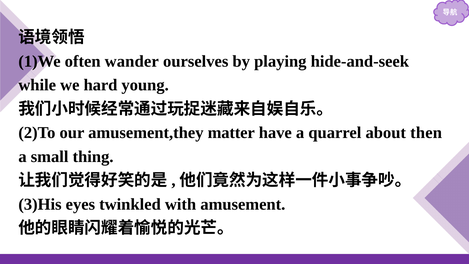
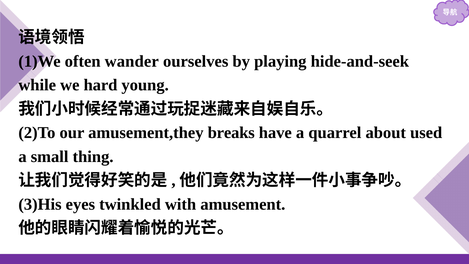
matter: matter -> breaks
then: then -> used
